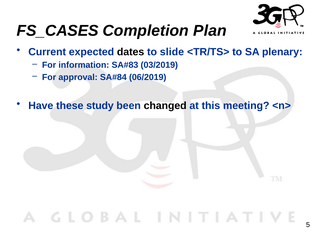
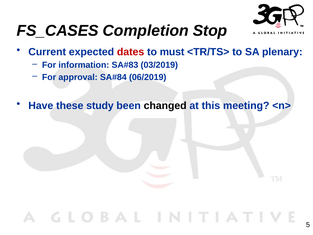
Plan: Plan -> Stop
dates colour: black -> red
slide: slide -> must
